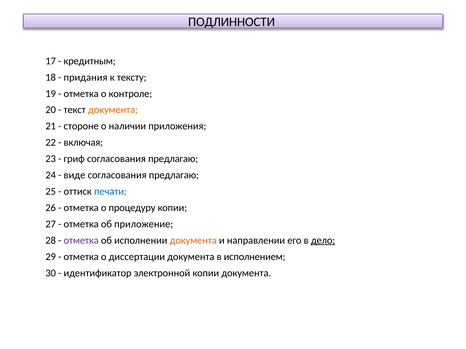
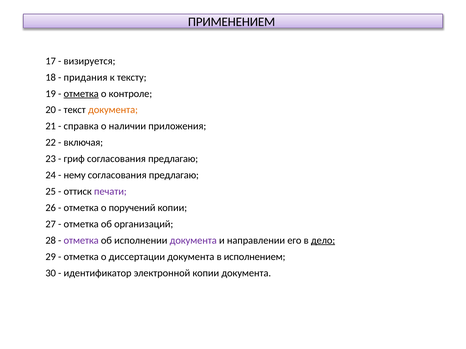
ПОДЛИННОСТИ: ПОДЛИННОСТИ -> ПРИМЕНЕНИЕМ
кредитным: кредитным -> визируется
отметка at (81, 94) underline: none -> present
стороне: стороне -> справка
виде: виде -> нему
печати colour: blue -> purple
процедуру: процедуру -> поручений
приложение: приложение -> организаций
документа at (193, 241) colour: orange -> purple
